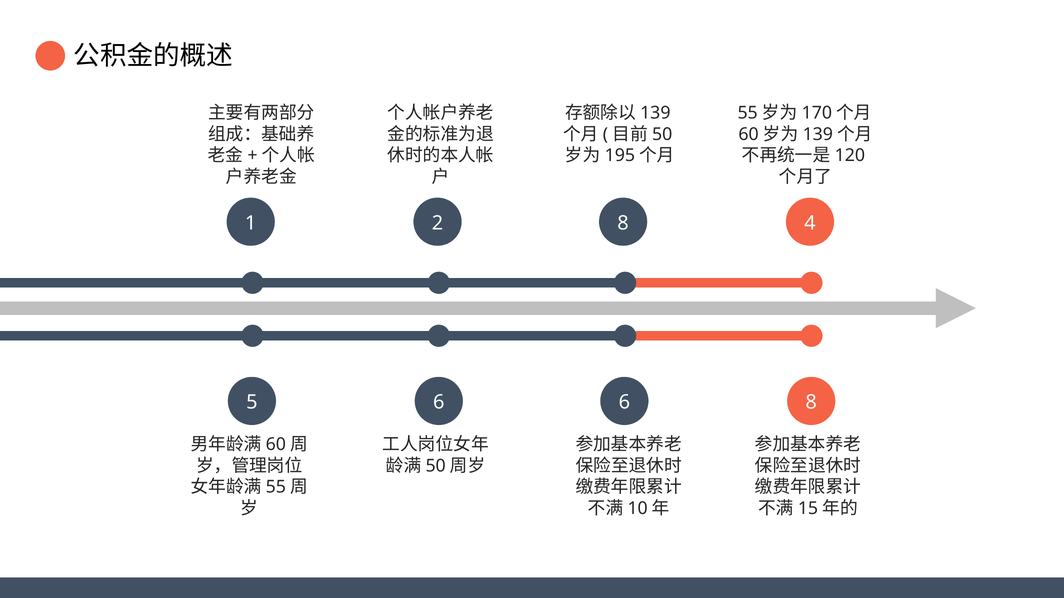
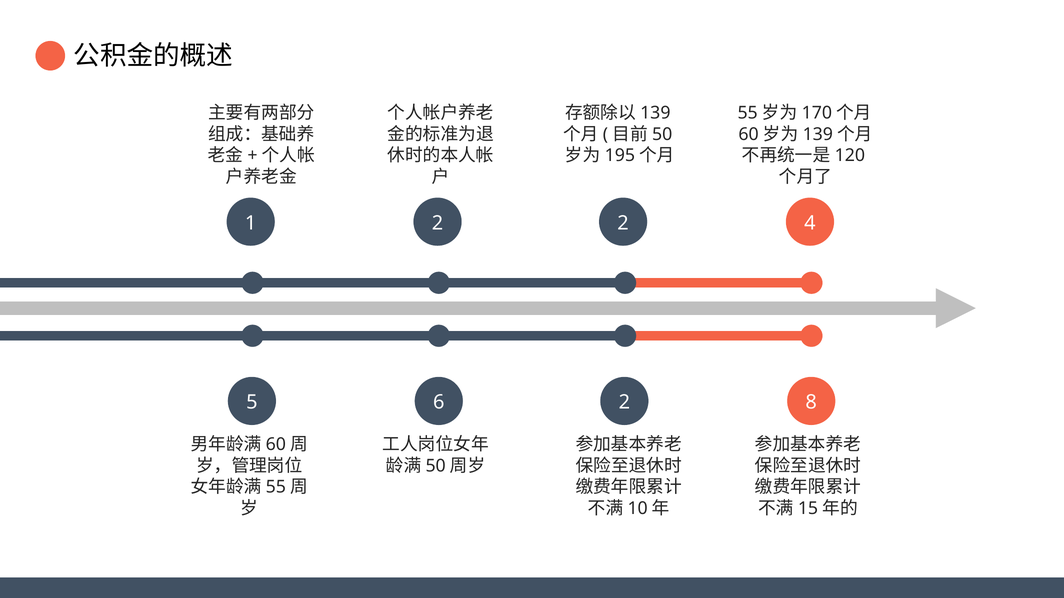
2 8: 8 -> 2
6 6: 6 -> 2
